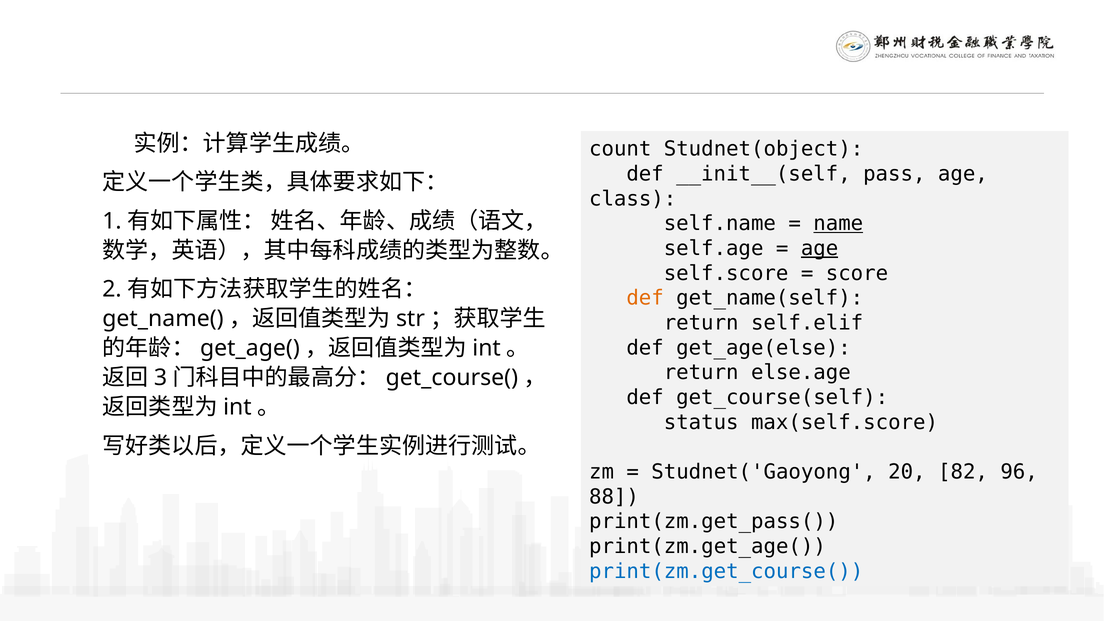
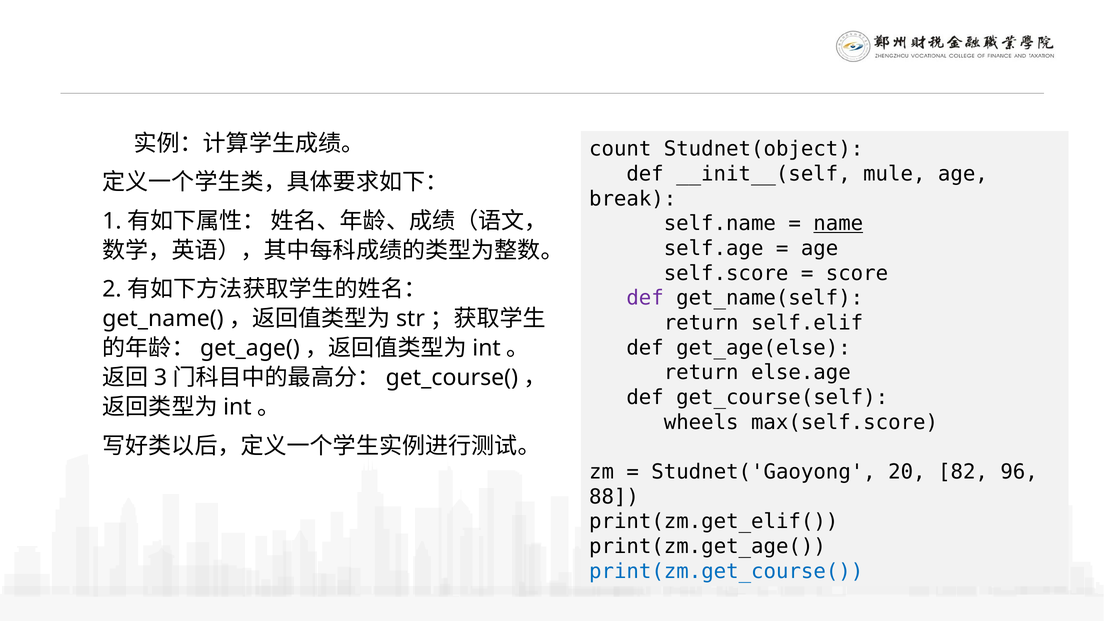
pass: pass -> mule
class: class -> break
age at (820, 249) underline: present -> none
def at (645, 298) colour: orange -> purple
status: status -> wheels
print(zm.get_pass(: print(zm.get_pass( -> print(zm.get_elif(
